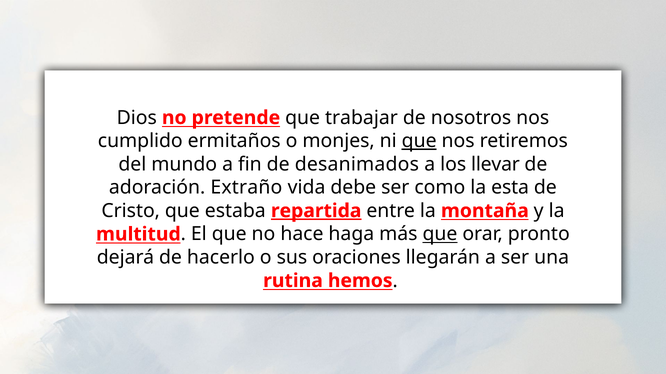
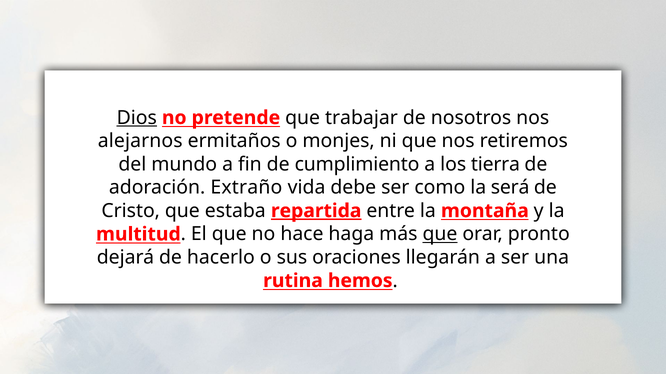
Dios underline: none -> present
cumplido: cumplido -> alejarnos
que at (419, 141) underline: present -> none
desanimados: desanimados -> cumplimiento
llevar: llevar -> tierra
esta: esta -> será
